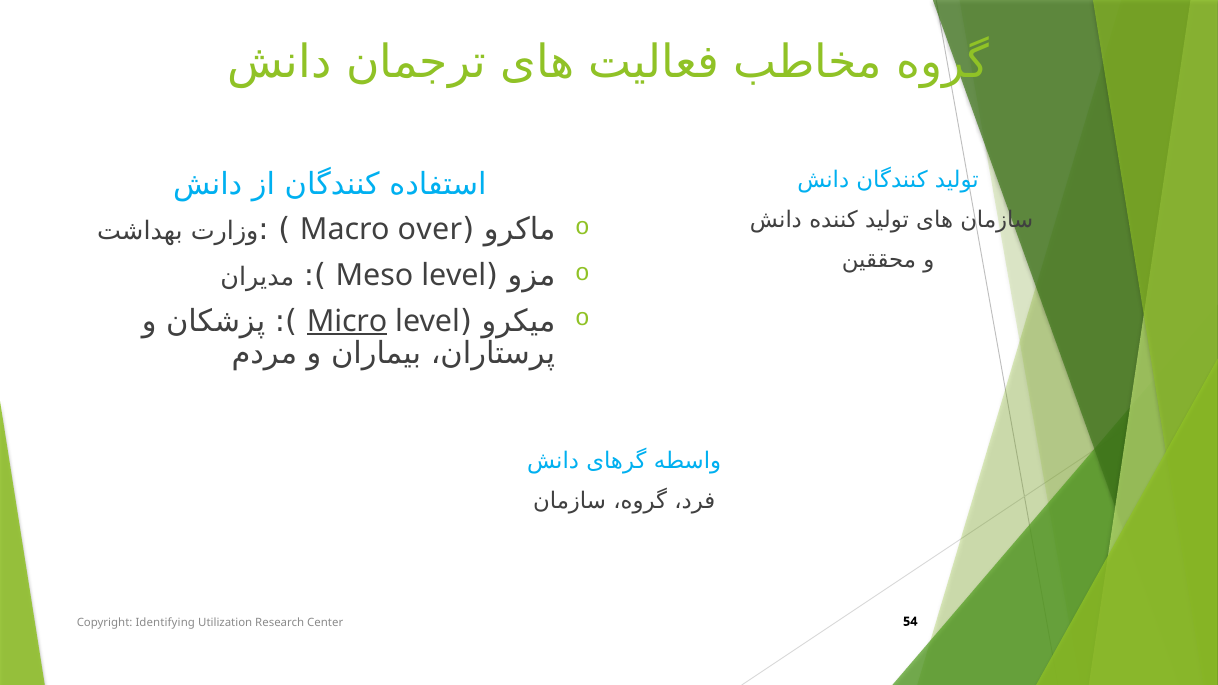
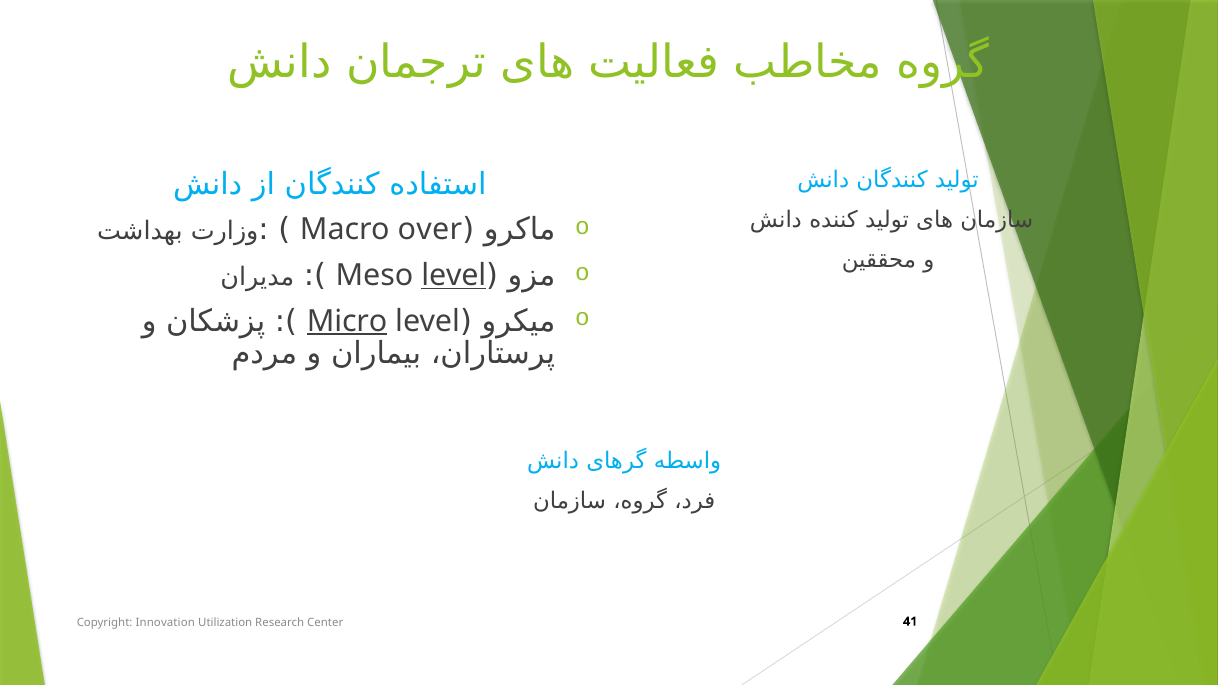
level at (454, 276) underline: none -> present
Identifying: Identifying -> Innovation
54: 54 -> 41
